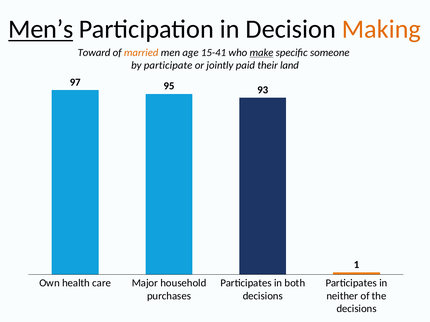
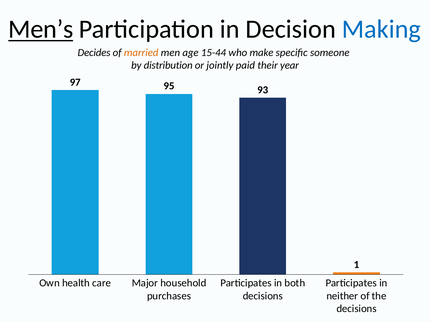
Making colour: orange -> blue
Toward: Toward -> Decides
15-41: 15-41 -> 15-44
make underline: present -> none
participate: participate -> distribution
land: land -> year
